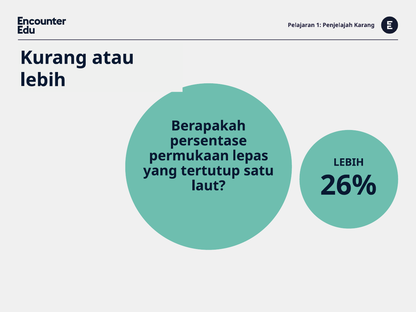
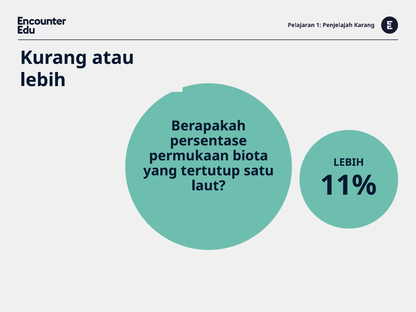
lepas: lepas -> biota
26%: 26% -> 11%
